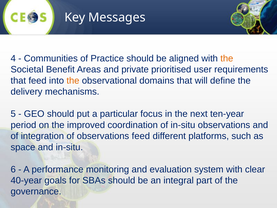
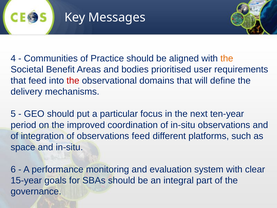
private: private -> bodies
the at (73, 81) colour: orange -> red
40-year: 40-year -> 15-year
